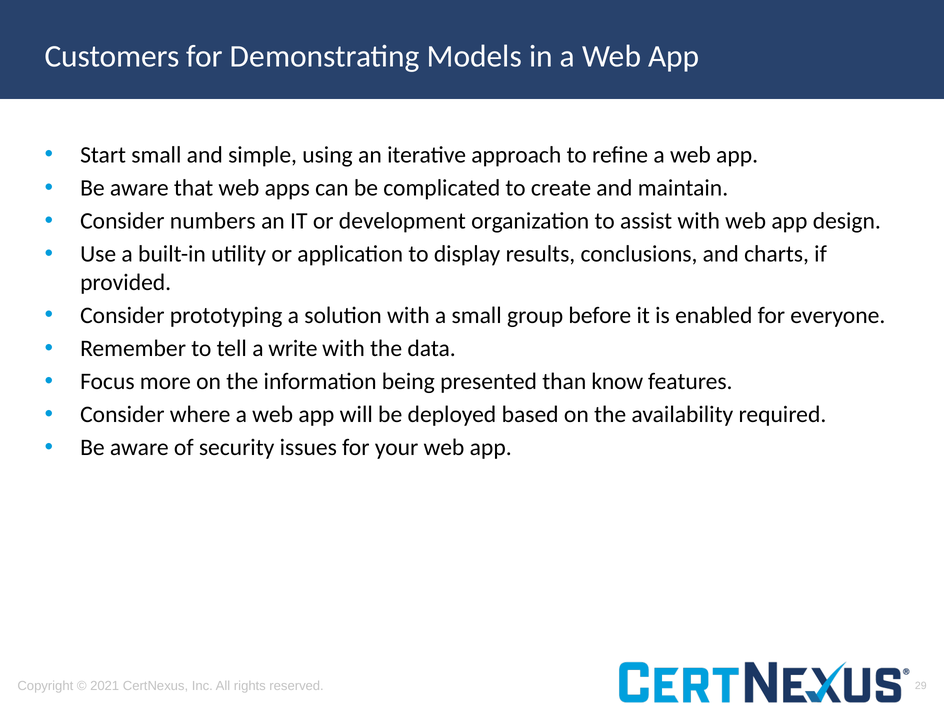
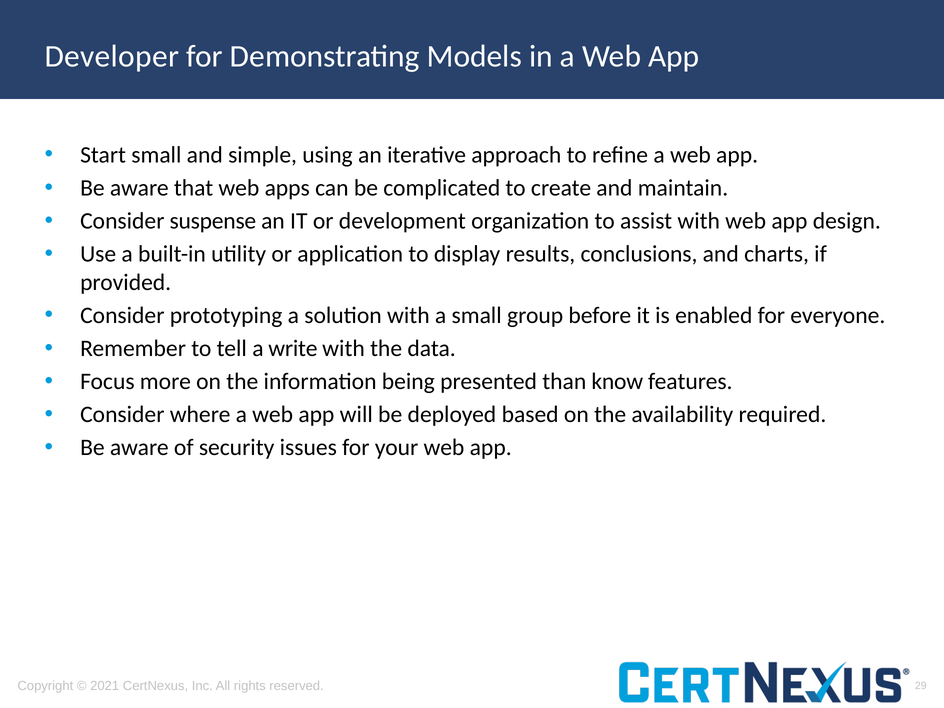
Customers: Customers -> Developer
numbers: numbers -> suspense
